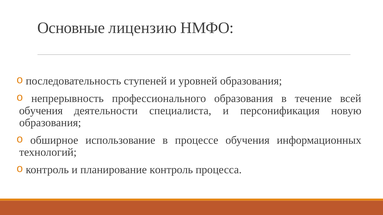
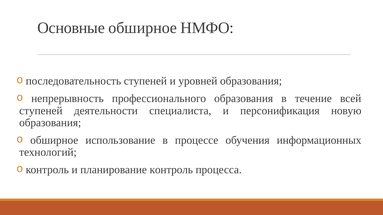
Основные лицензию: лицензию -> обширное
обучения at (41, 111): обучения -> ступеней
